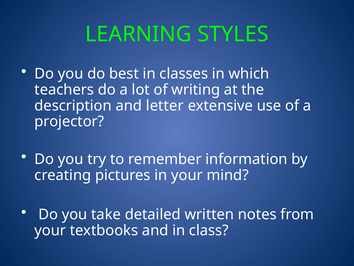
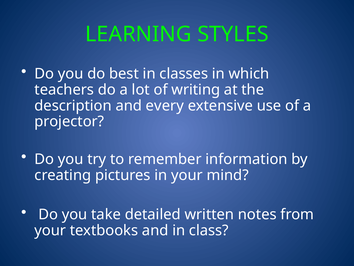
letter: letter -> every
